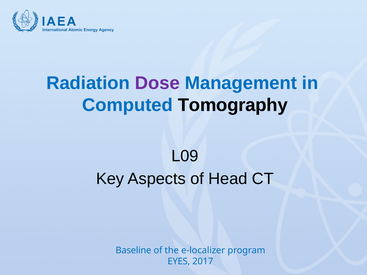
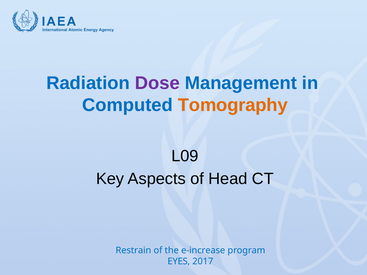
Tomography colour: black -> orange
Baseline: Baseline -> Restrain
e-localizer: e-localizer -> e-increase
